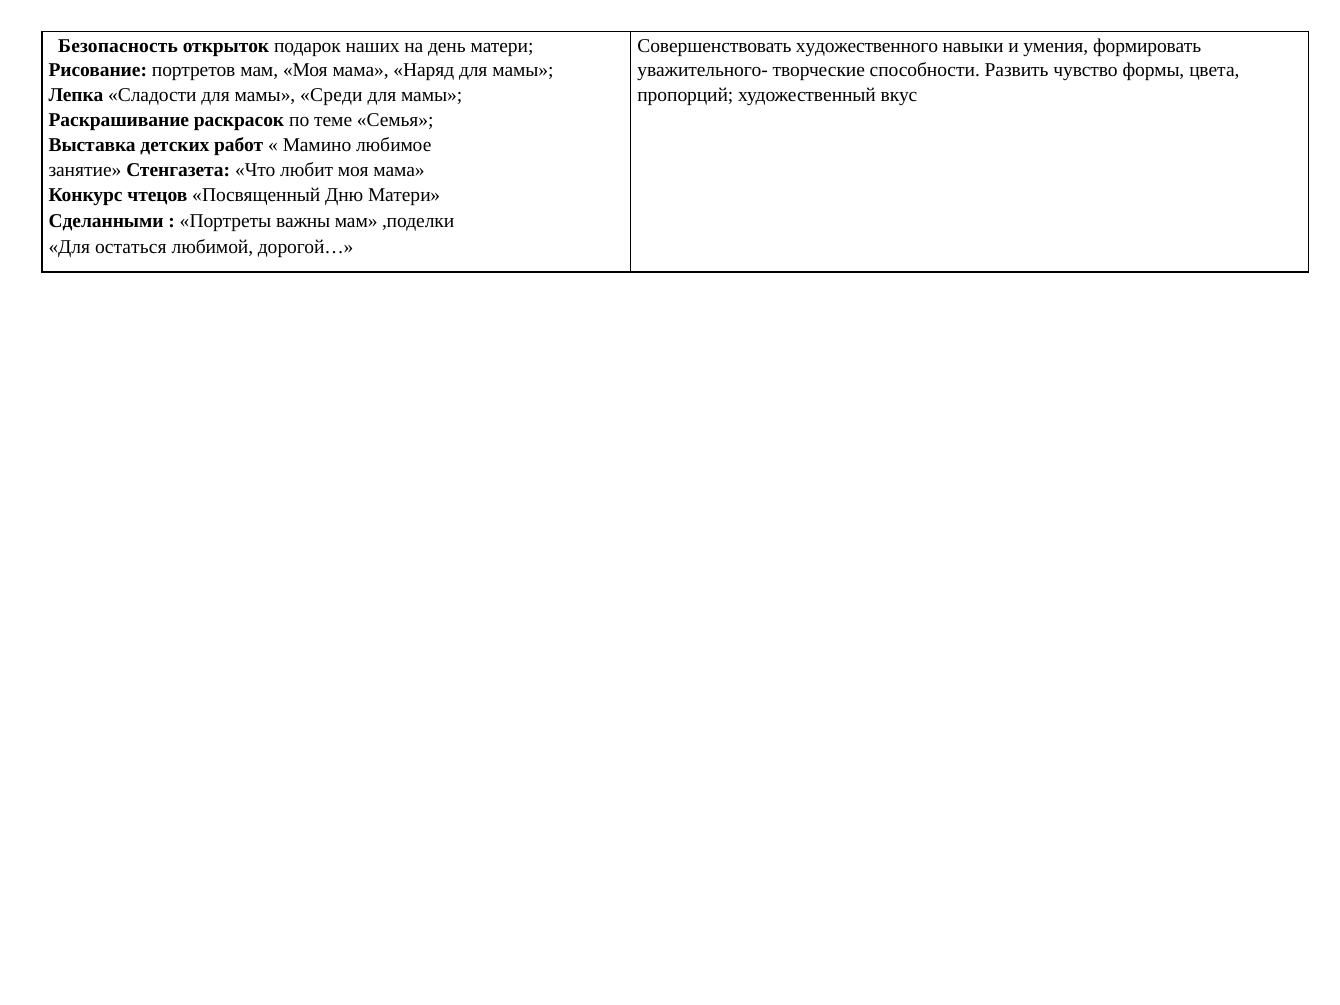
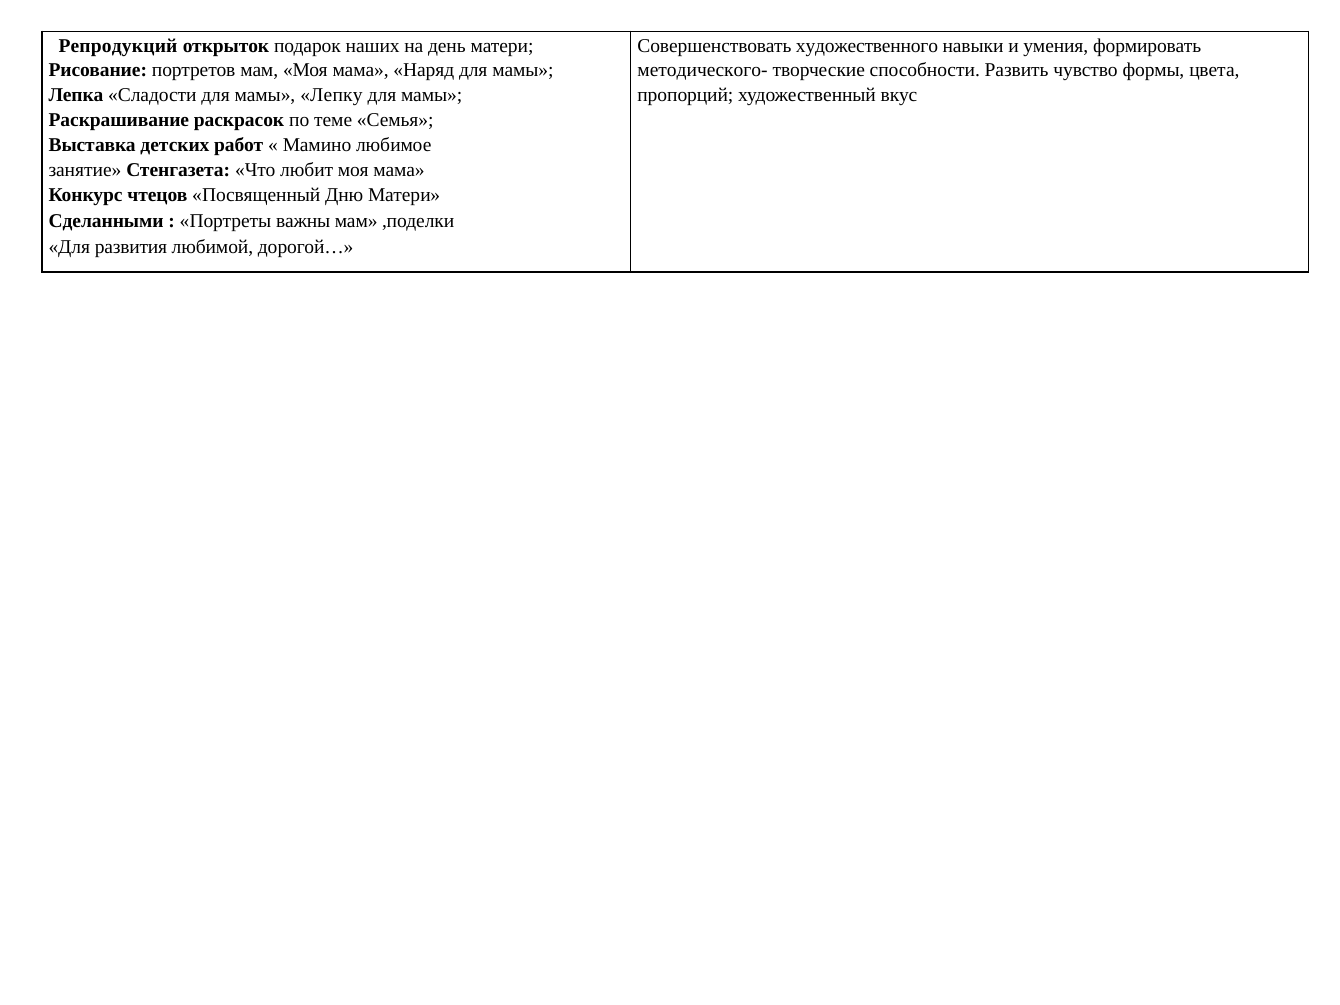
Безопасность: Безопасность -> Репродукций
уважительного-: уважительного- -> методического-
Среди: Среди -> Лепку
остаться: остаться -> развития
